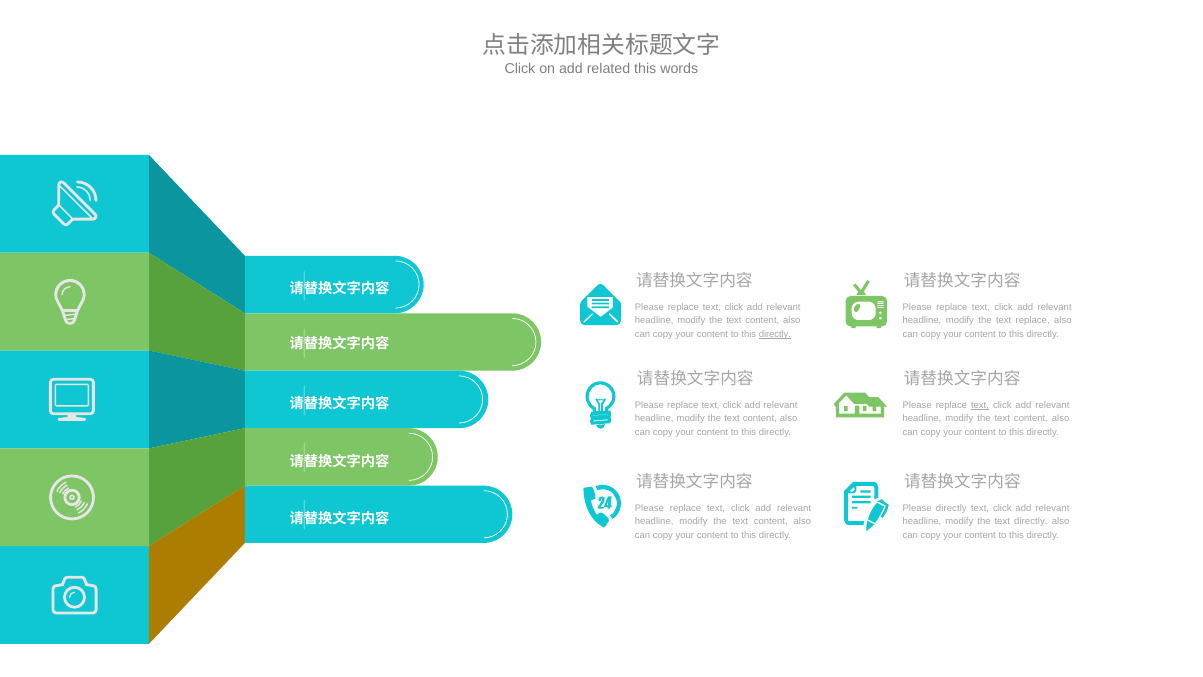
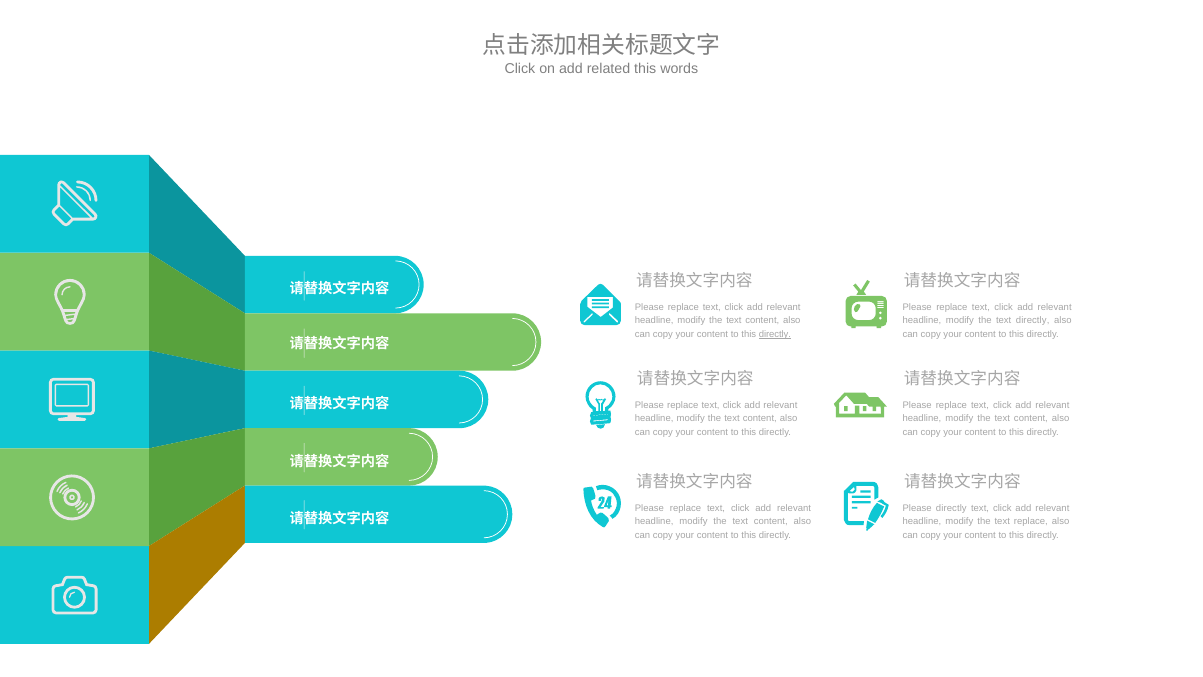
text replace: replace -> directly
text at (980, 405) underline: present -> none
text directly: directly -> replace
